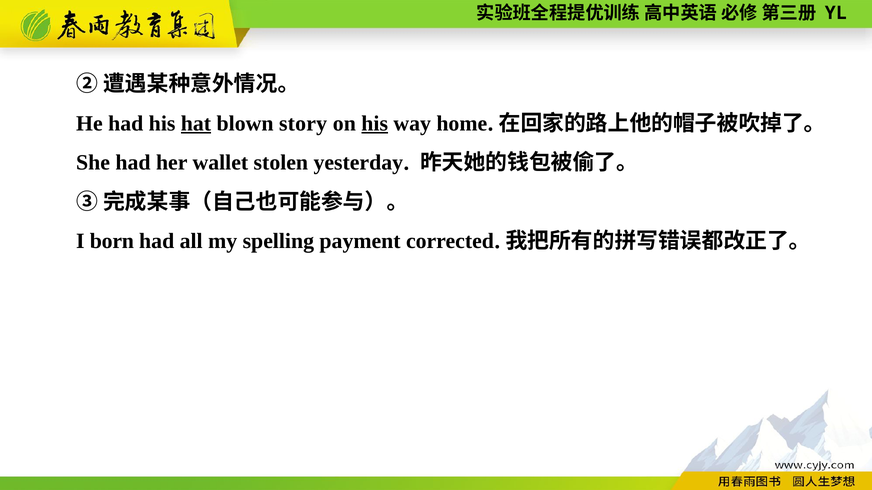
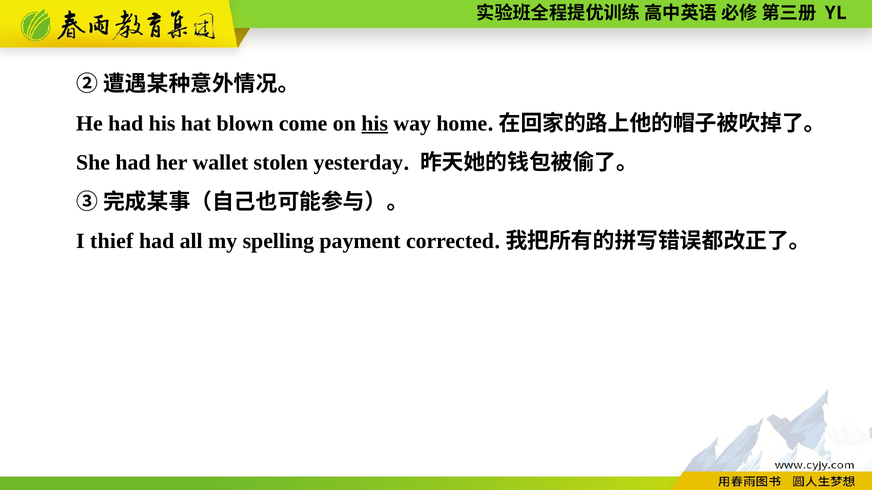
hat underline: present -> none
story: story -> come
born: born -> thief
